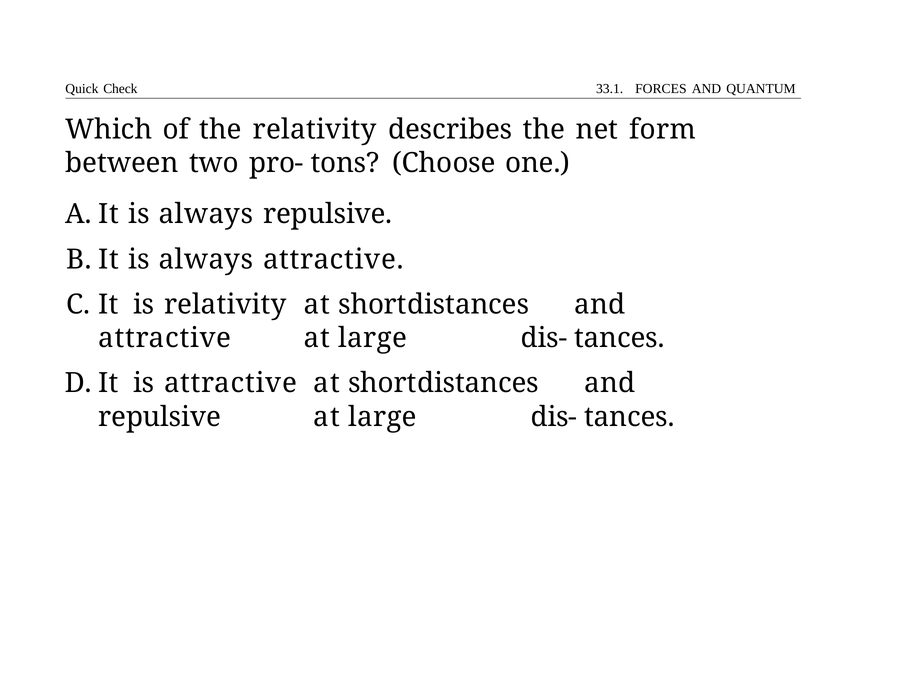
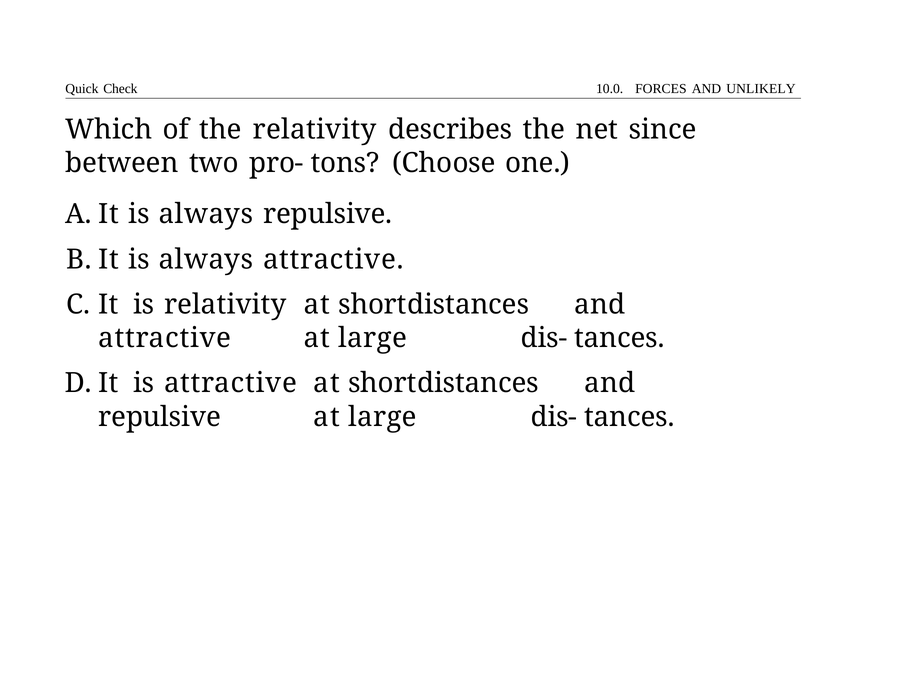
33.1: 33.1 -> 10.0
QUANTUM: QUANTUM -> UNLIKELY
form: form -> since
